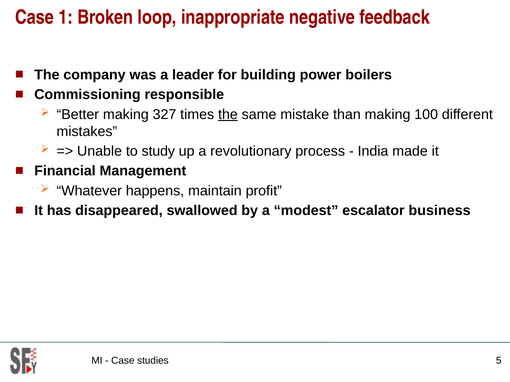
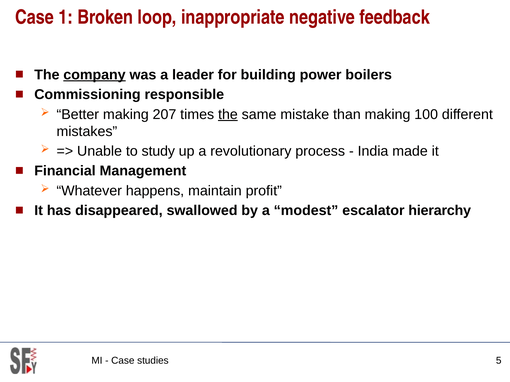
company underline: none -> present
327: 327 -> 207
business: business -> hierarchy
